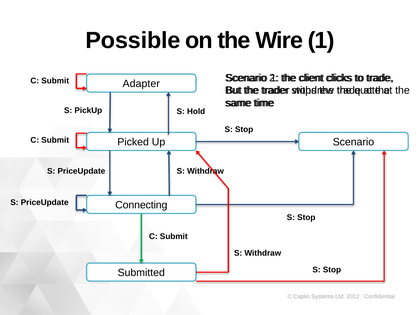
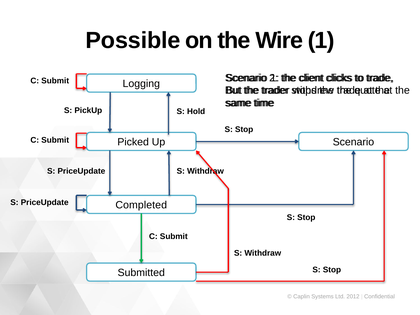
Adapter: Adapter -> Logging
Connecting: Connecting -> Completed
